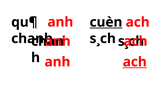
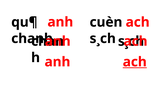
cuèn underline: present -> none
